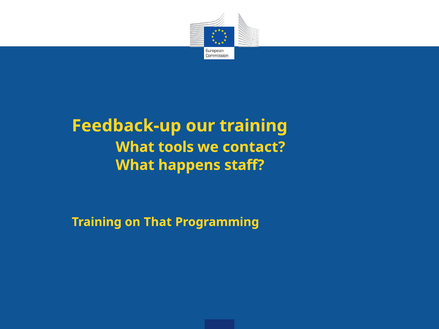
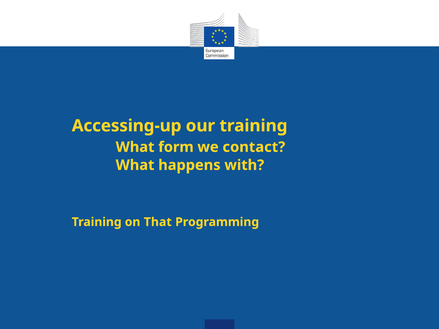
Feedback-up: Feedback-up -> Accessing-up
tools: tools -> form
staff: staff -> with
